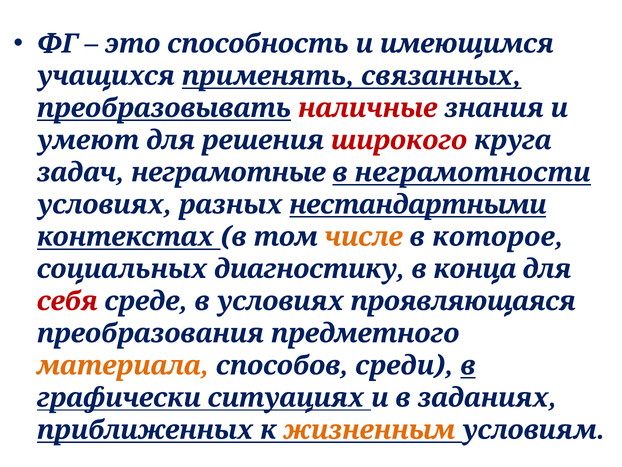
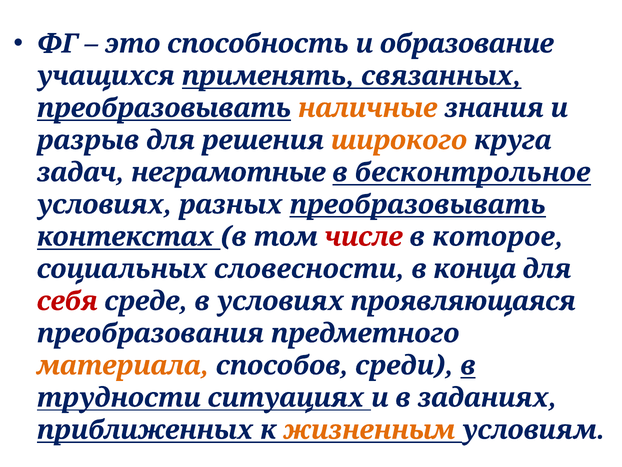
имеющимся: имеющимся -> образование
наличные colour: red -> orange
умеют: умеют -> разрыв
широкого colour: red -> orange
неграмотности: неграмотности -> бесконтрольное
разных нестандартными: нестандартными -> преобразовывать
числе colour: orange -> red
диагностику: диагностику -> словесности
графически: графически -> трудности
